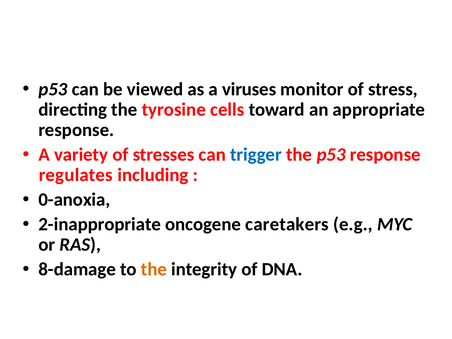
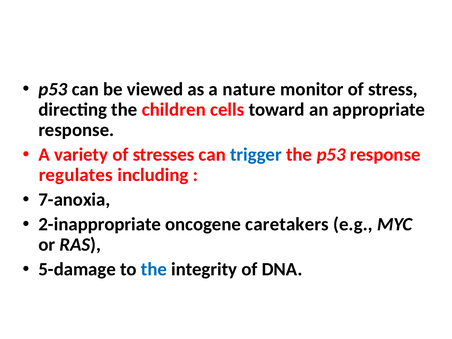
viruses: viruses -> nature
tyrosine: tyrosine -> children
0-anoxia: 0-anoxia -> 7-anoxia
8-damage: 8-damage -> 5-damage
the at (154, 269) colour: orange -> blue
